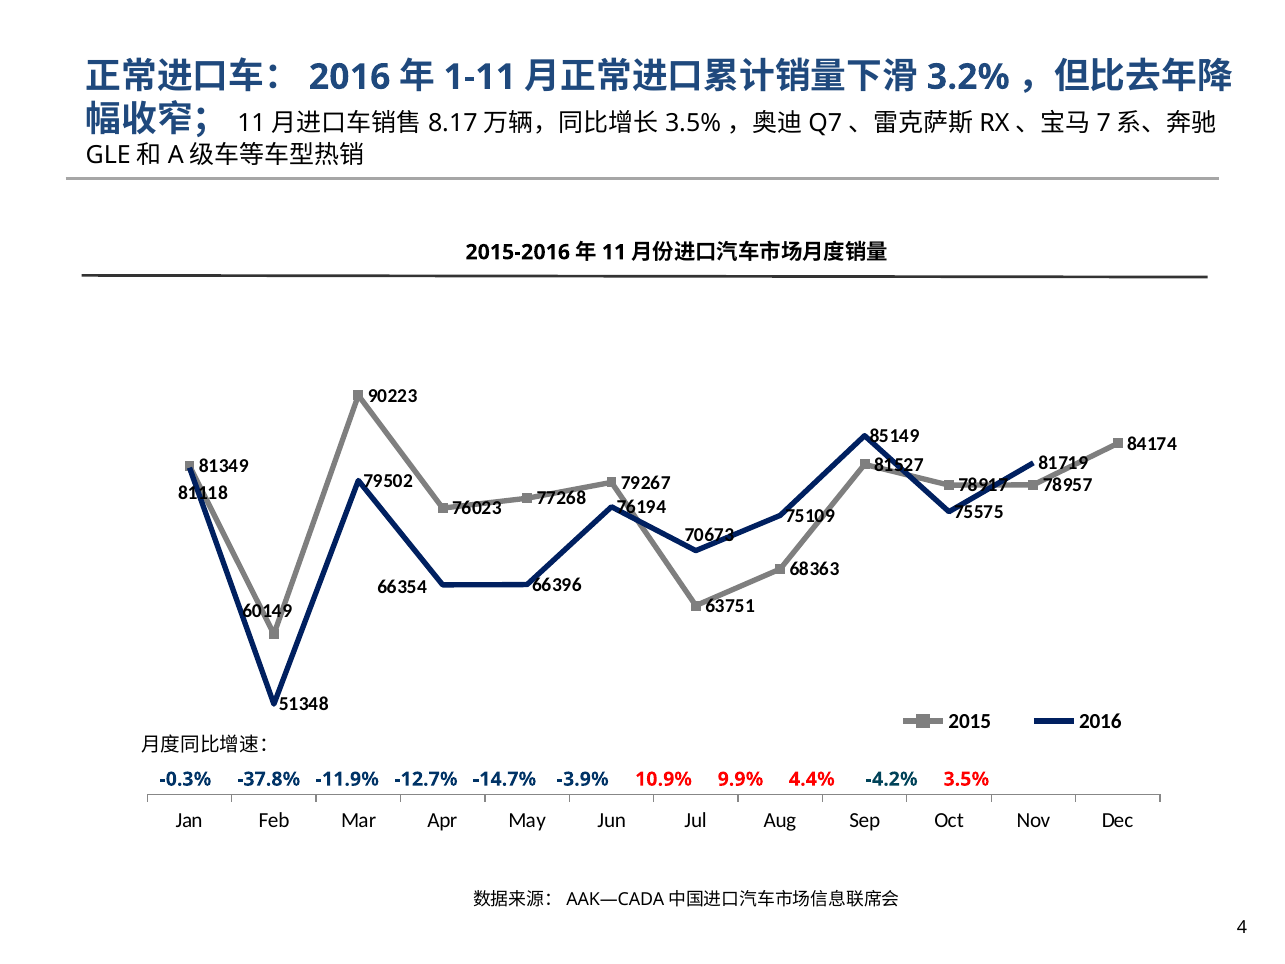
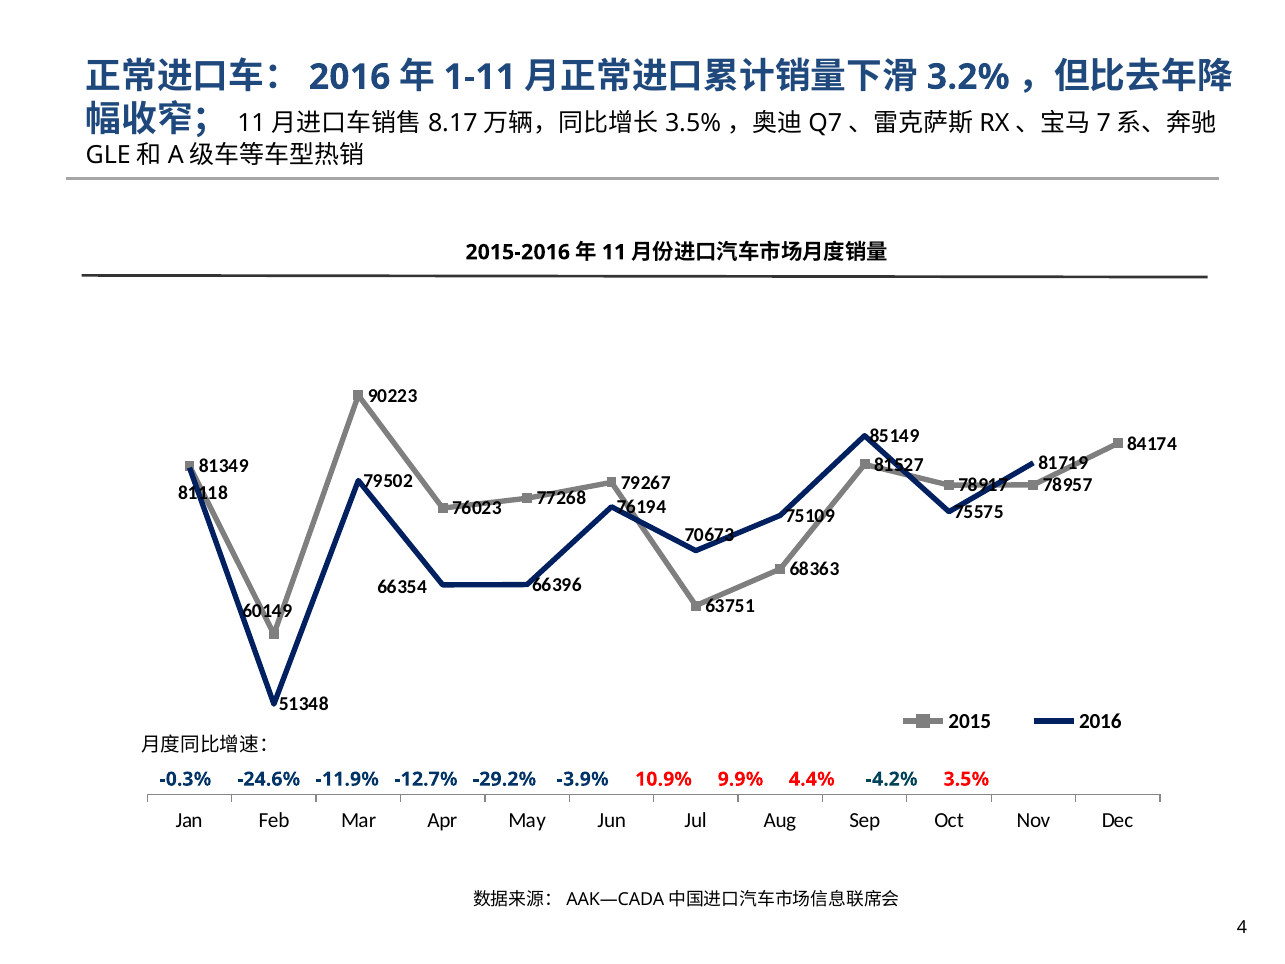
-37.8%: -37.8% -> -24.6%
-14.7%: -14.7% -> -29.2%
